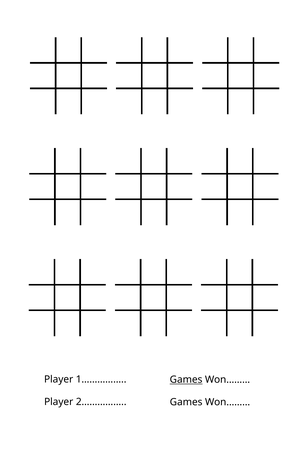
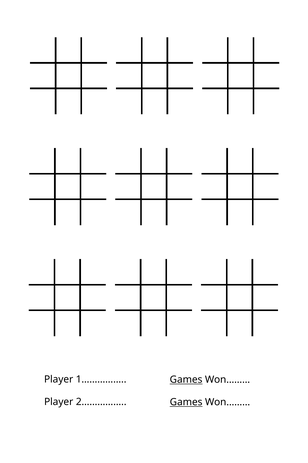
Games at (186, 401) underline: none -> present
